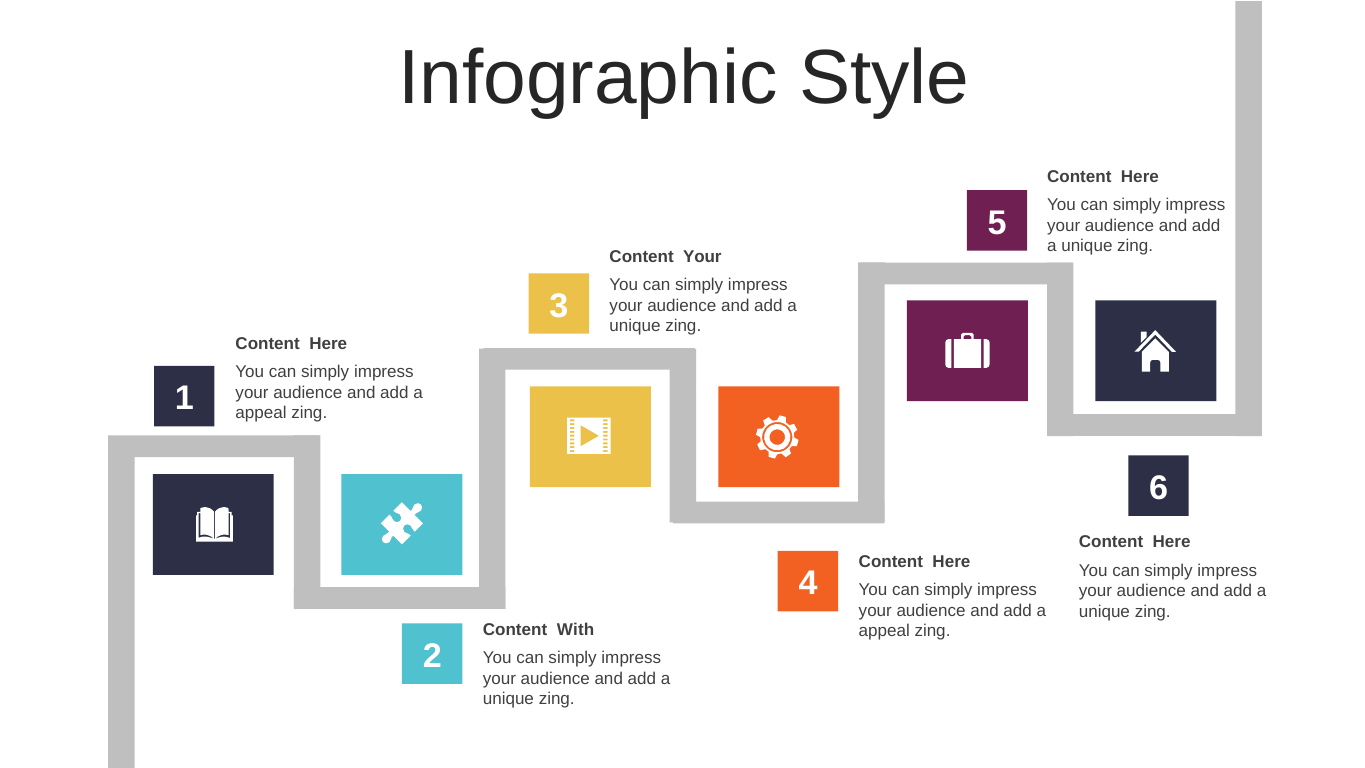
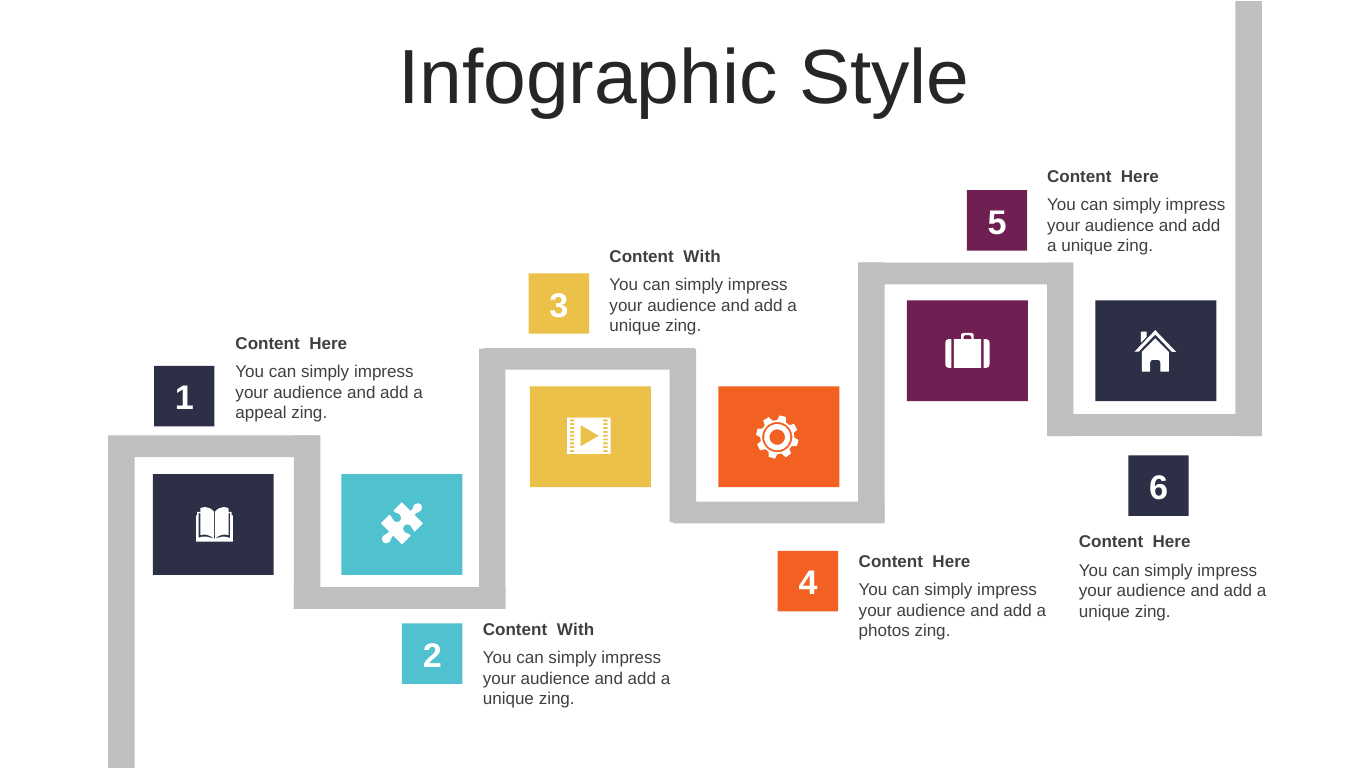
Your at (702, 256): Your -> With
appeal at (884, 631): appeal -> photos
